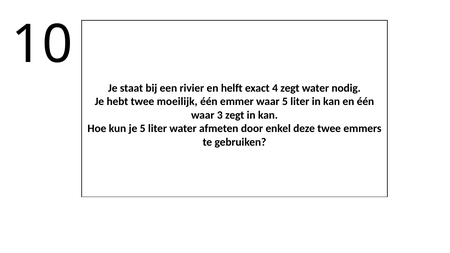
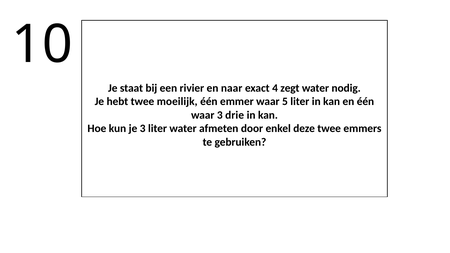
helft: helft -> naar
3 zegt: zegt -> drie
je 5: 5 -> 3
